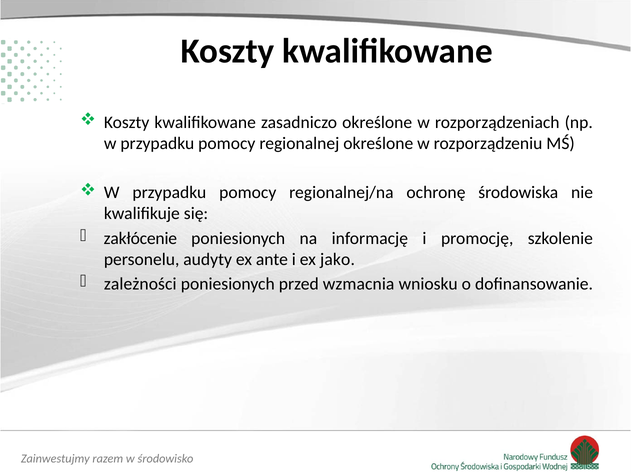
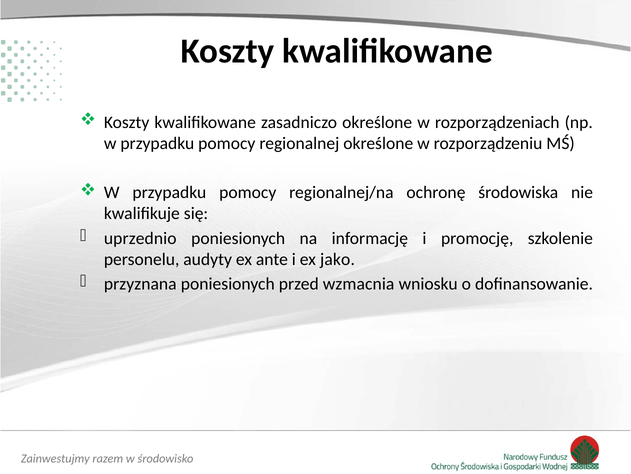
zakłócenie: zakłócenie -> uprzednio
zależności: zależności -> przyznana
